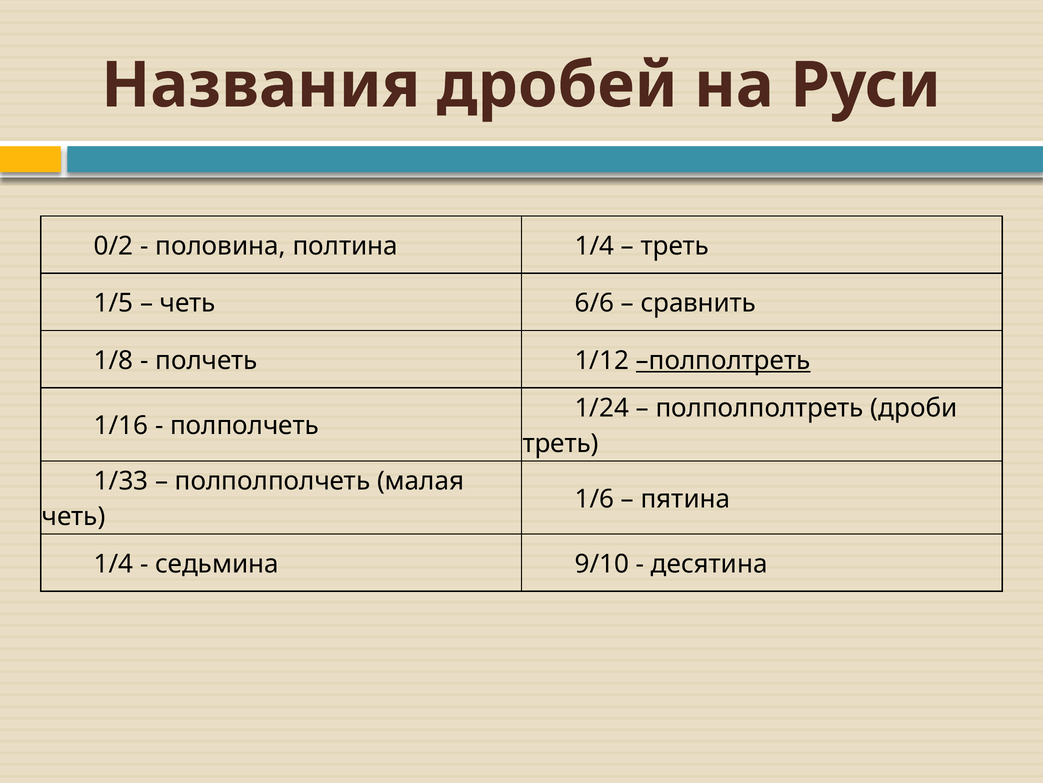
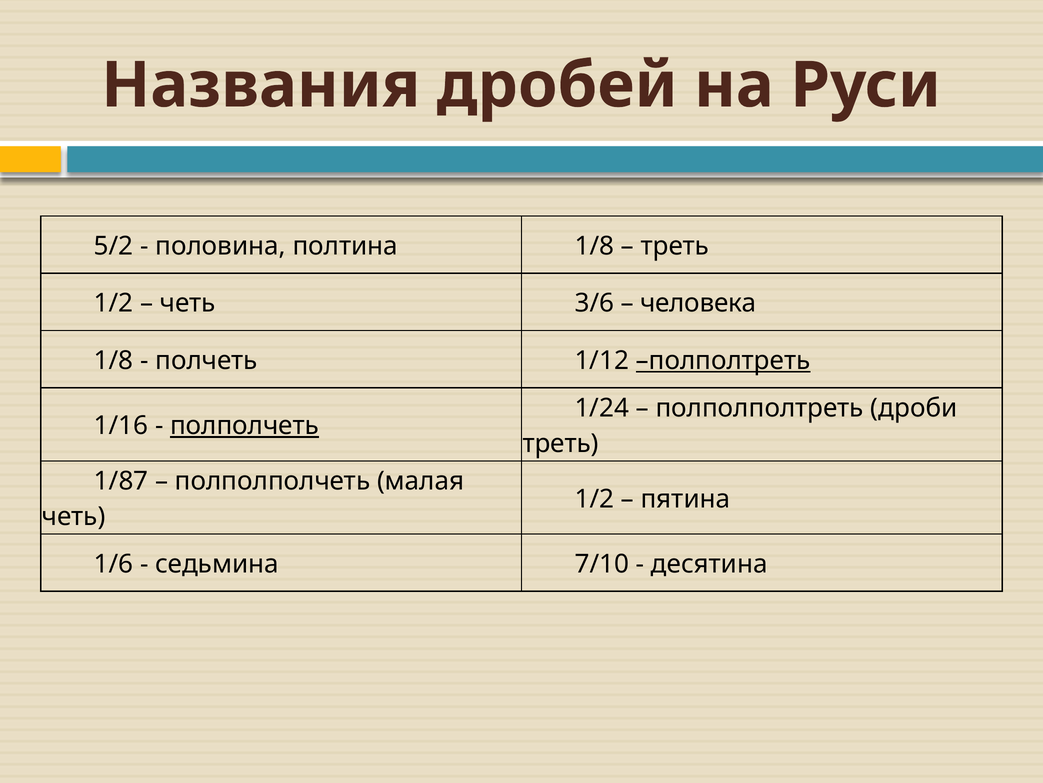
0/2: 0/2 -> 5/2
полтина 1/4: 1/4 -> 1/8
1/5 at (114, 303): 1/5 -> 1/2
6/6: 6/6 -> 3/6
сравнить: сравнить -> человека
полполчеть underline: none -> present
1/33: 1/33 -> 1/87
1/6 at (594, 498): 1/6 -> 1/2
1/4 at (114, 564): 1/4 -> 1/6
9/10: 9/10 -> 7/10
